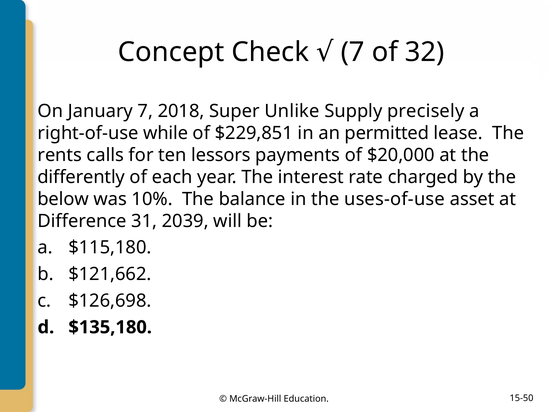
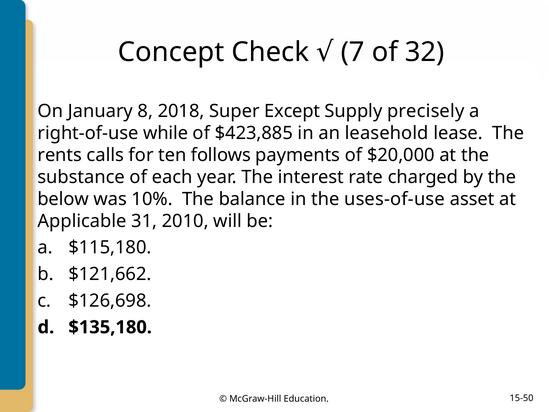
January 7: 7 -> 8
Unlike: Unlike -> Except
$229,851: $229,851 -> $423,885
permitted: permitted -> leasehold
lessors: lessors -> follows
differently: differently -> substance
Difference: Difference -> Applicable
2039: 2039 -> 2010
